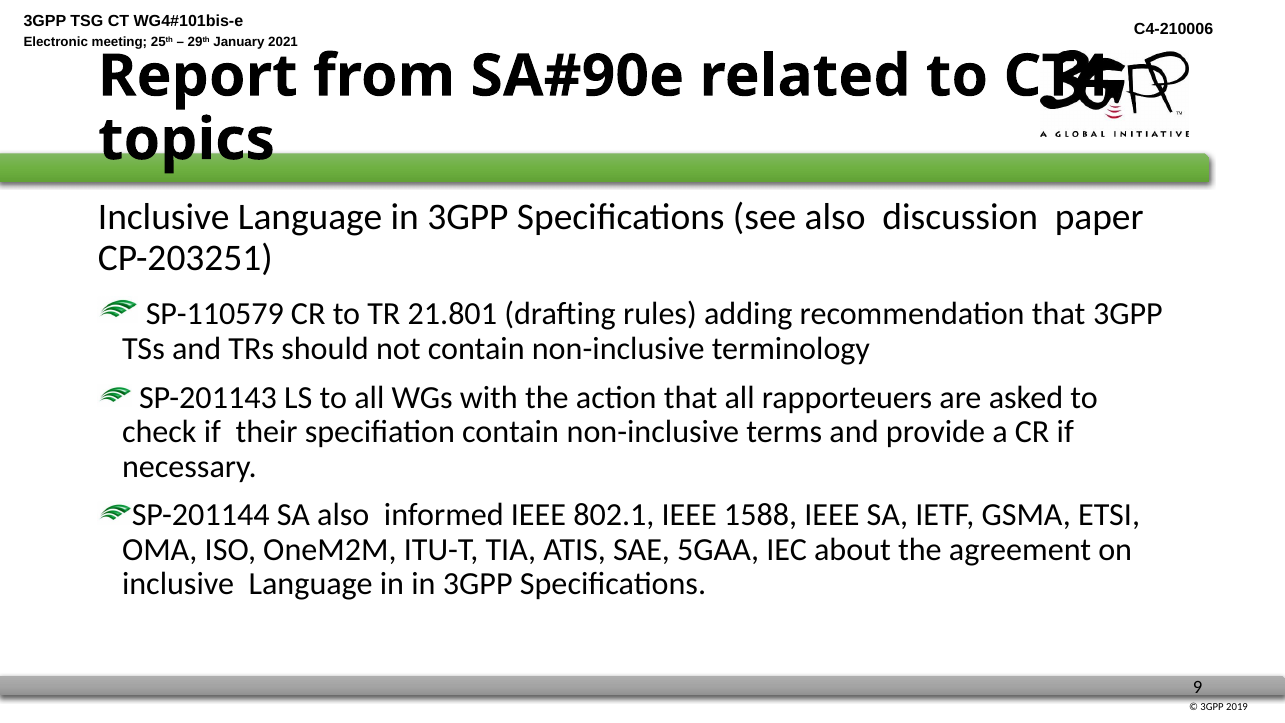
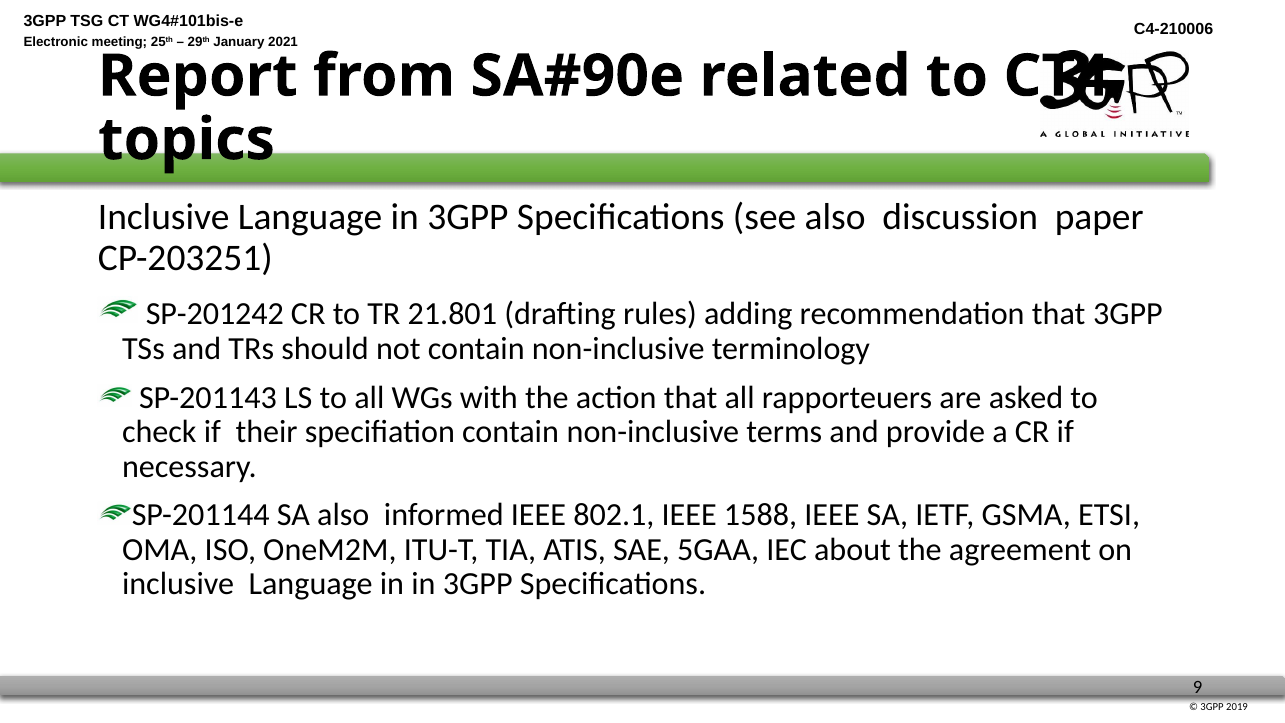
SP-110579: SP-110579 -> SP-201242
